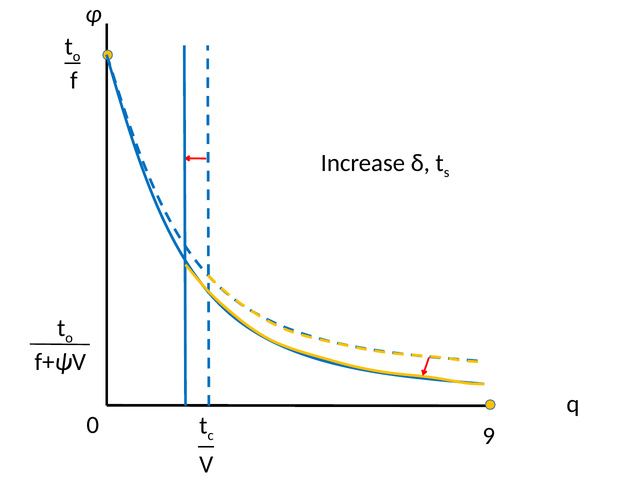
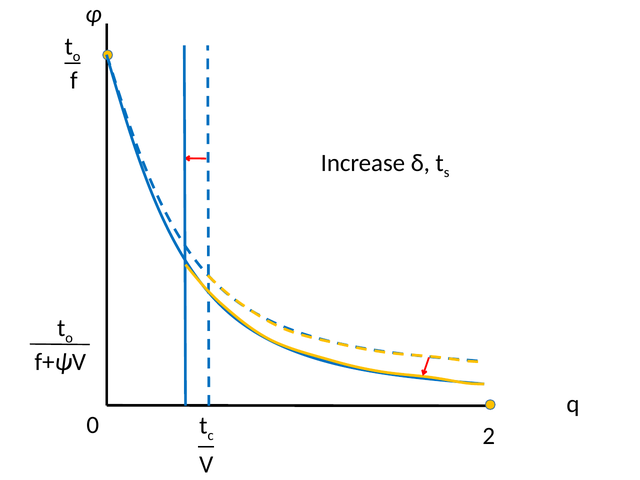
9: 9 -> 2
